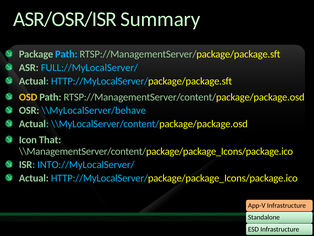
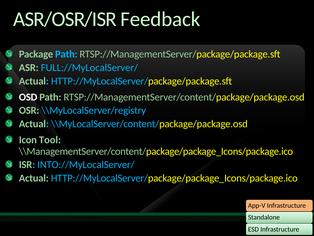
Summary: Summary -> Feedback
OSD colour: yellow -> white
\\MyLocalServer/behave: \\MyLocalServer/behave -> \\MyLocalServer/registry
That: That -> Tool
